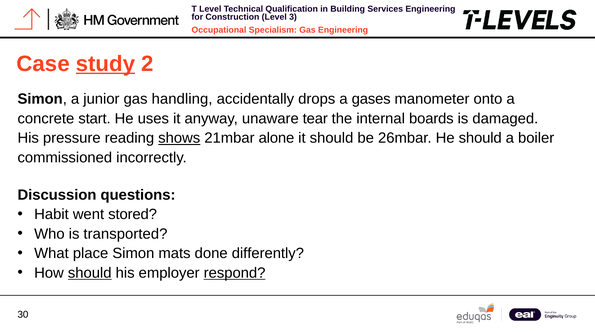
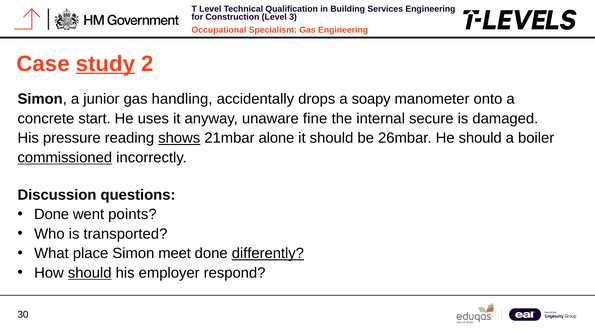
gases: gases -> soapy
tear: tear -> fine
boards: boards -> secure
commissioned underline: none -> present
Habit at (51, 215): Habit -> Done
stored: stored -> points
mats: mats -> meet
differently underline: none -> present
respond underline: present -> none
